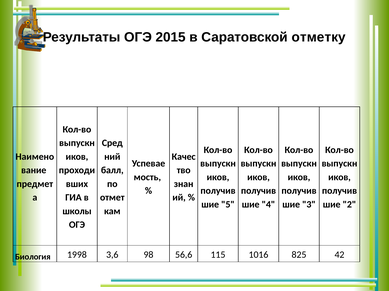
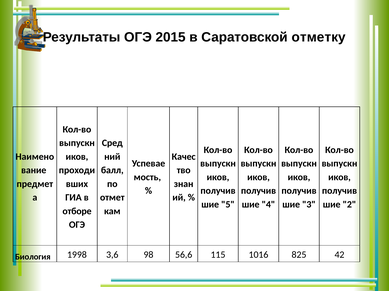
школы: школы -> отборе
